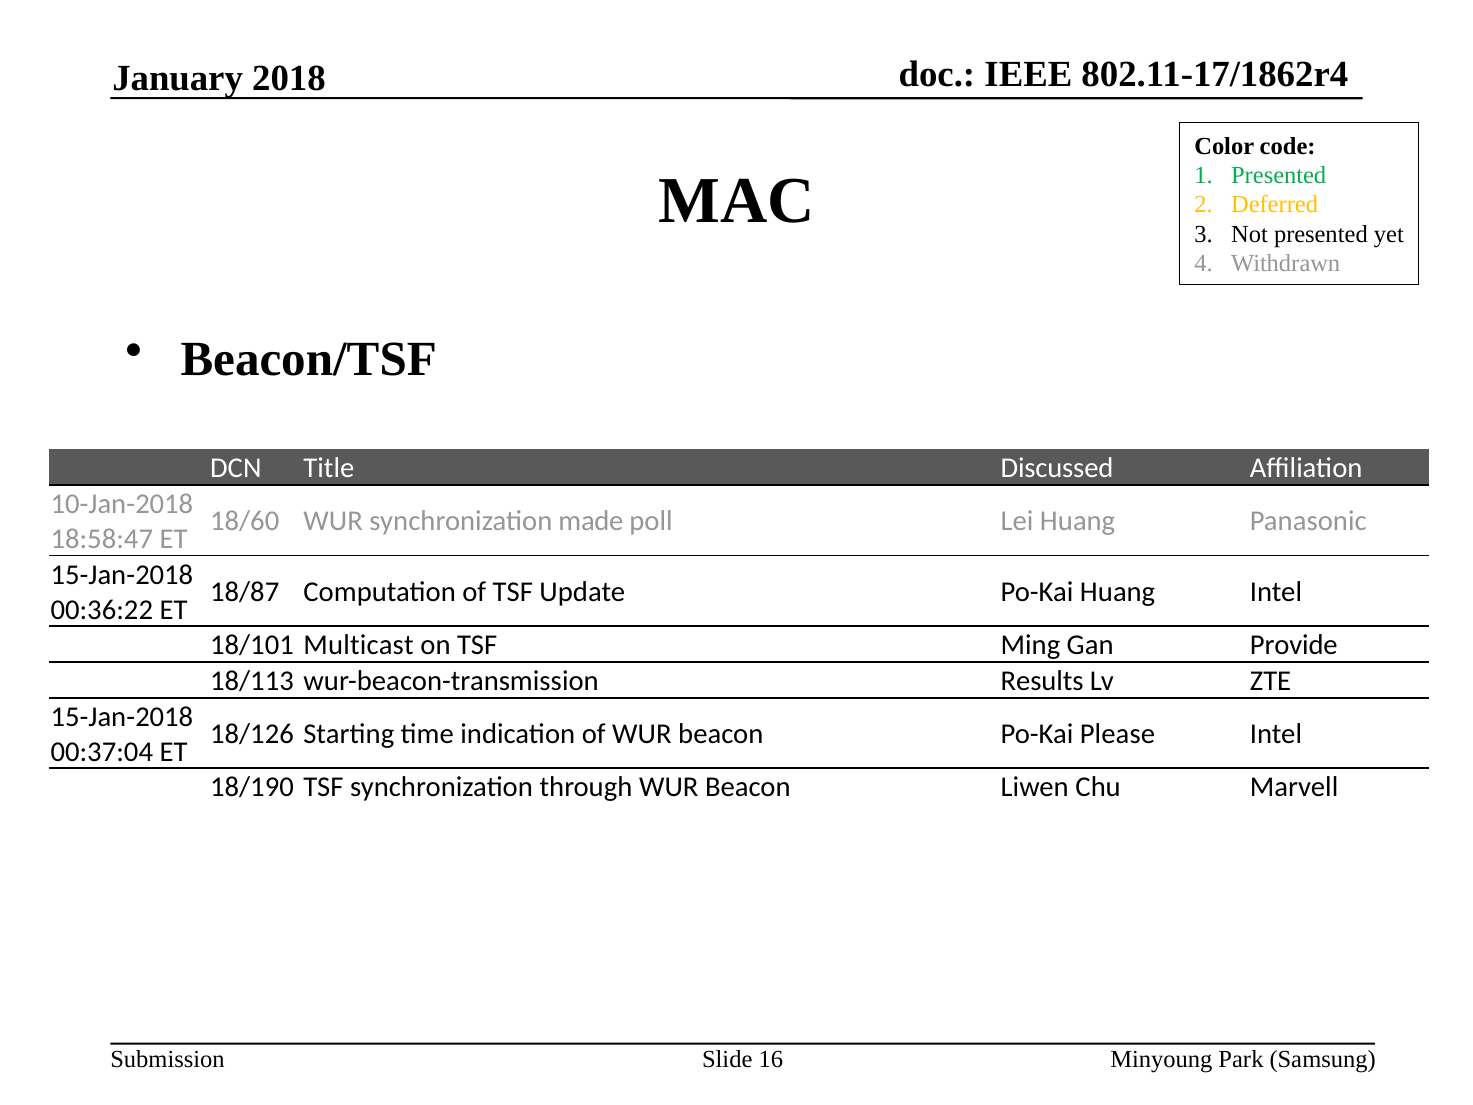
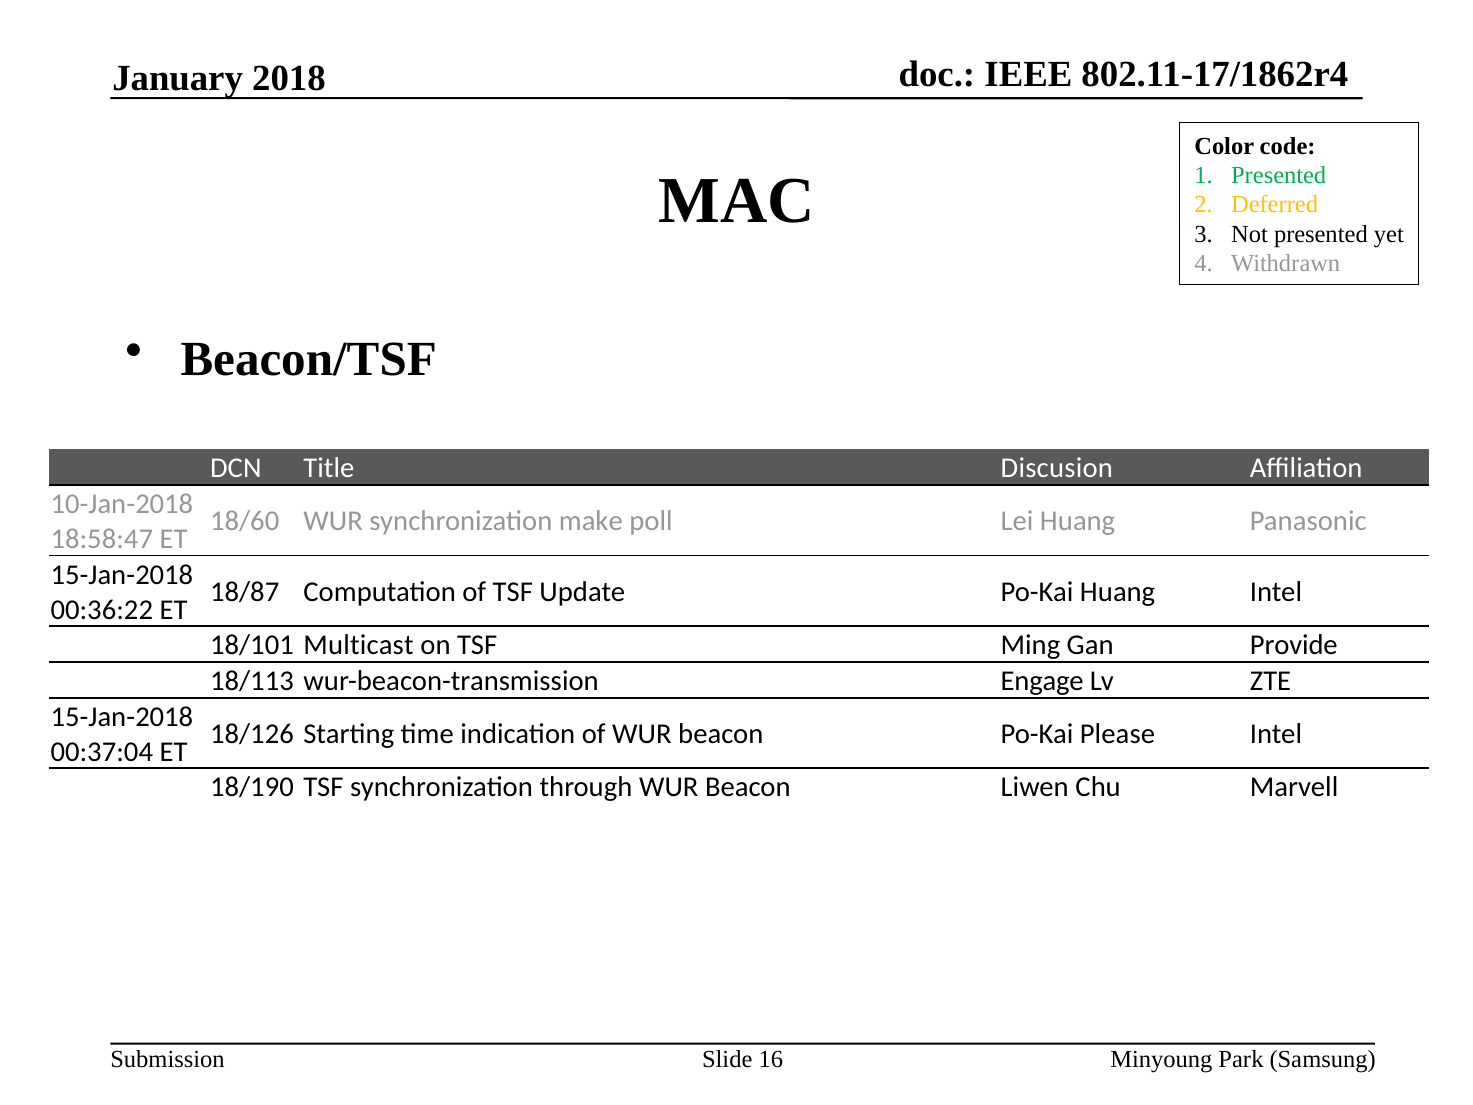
Discussed: Discussed -> Discusion
made: made -> make
Results: Results -> Engage
